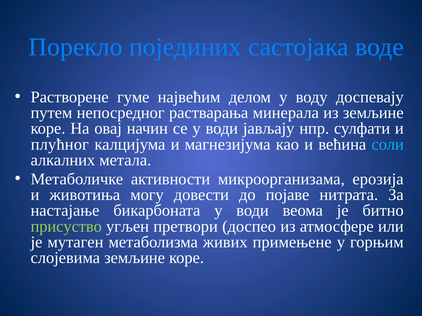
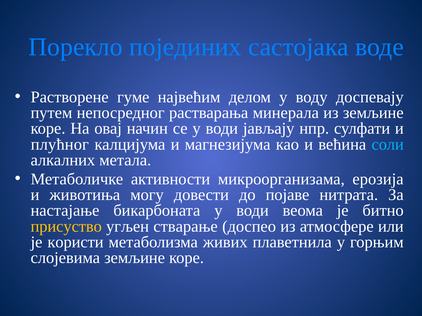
присуство colour: light green -> yellow
претвори: претвори -> стварање
мутаген: мутаген -> користи
примењене: примењене -> плаветнила
